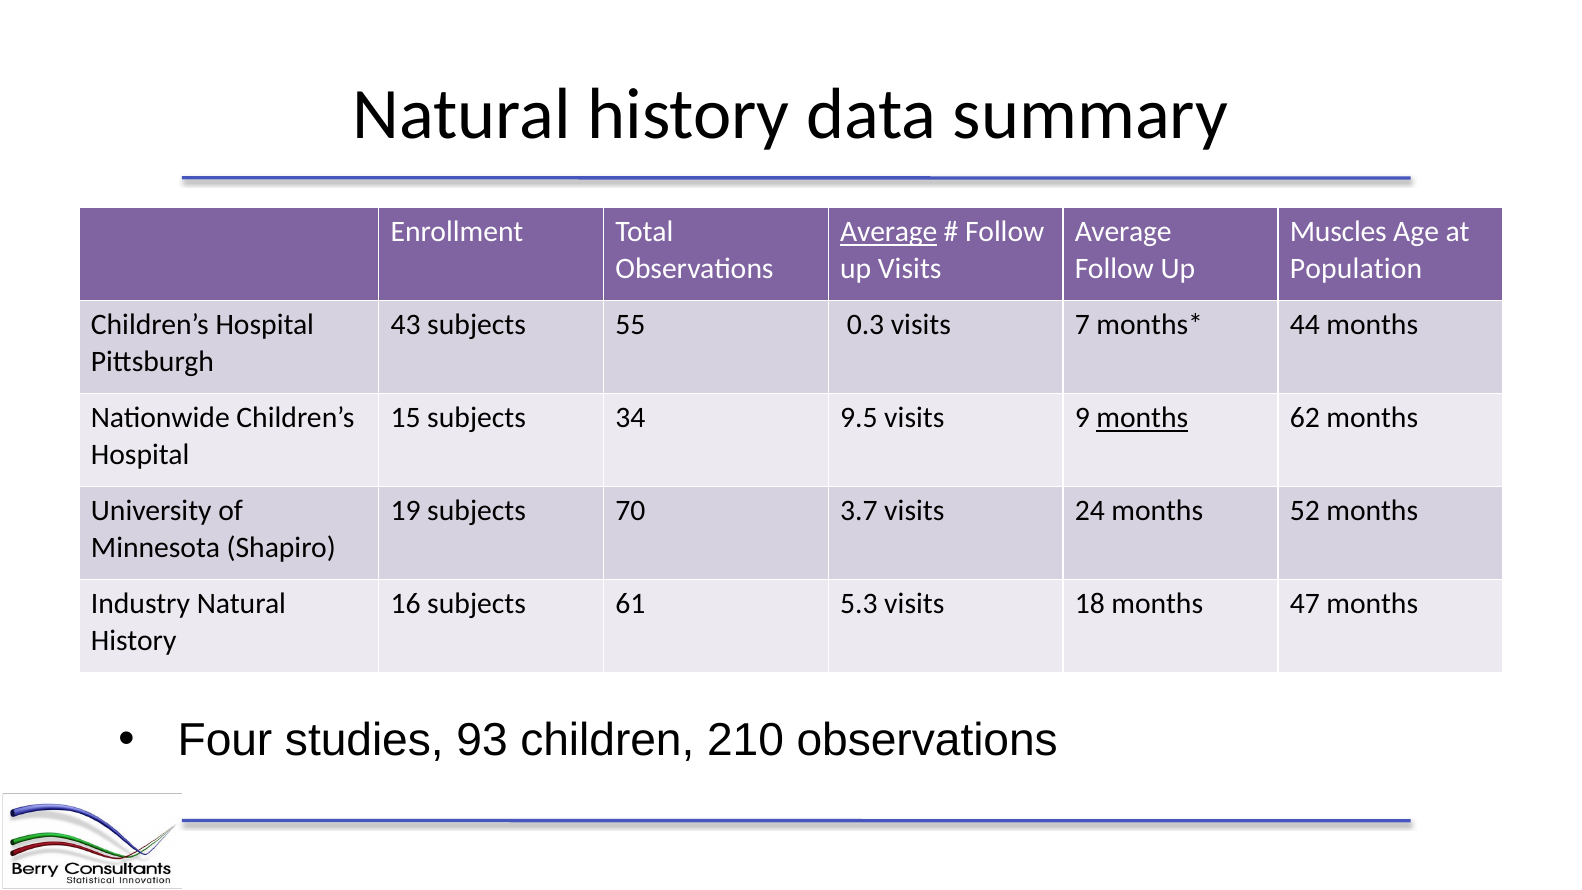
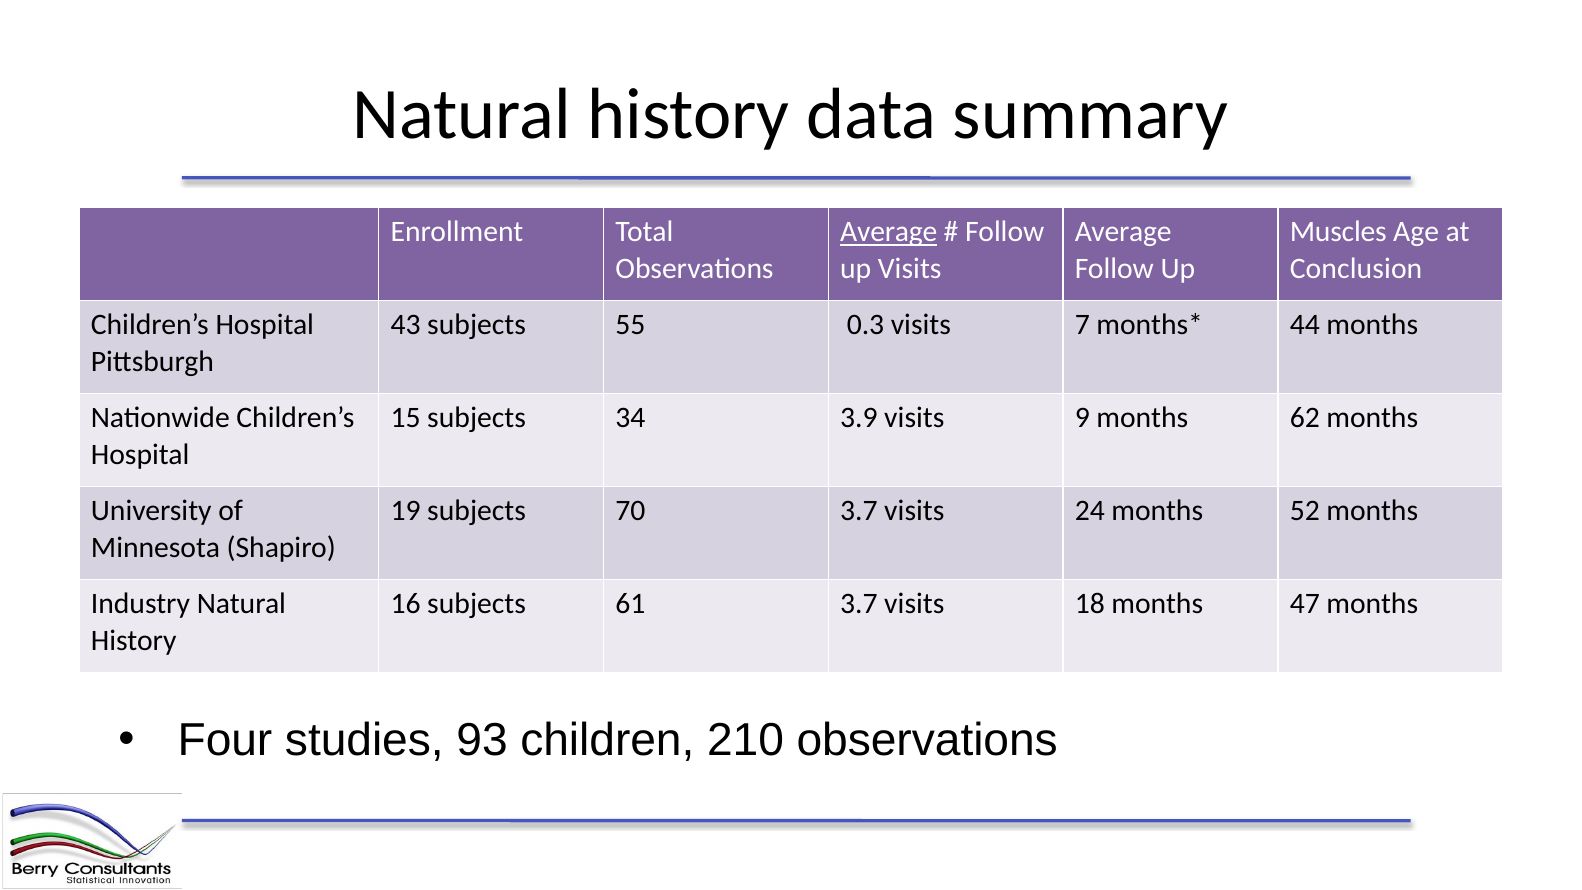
Population: Population -> Conclusion
9.5: 9.5 -> 3.9
months at (1142, 418) underline: present -> none
61 5.3: 5.3 -> 3.7
